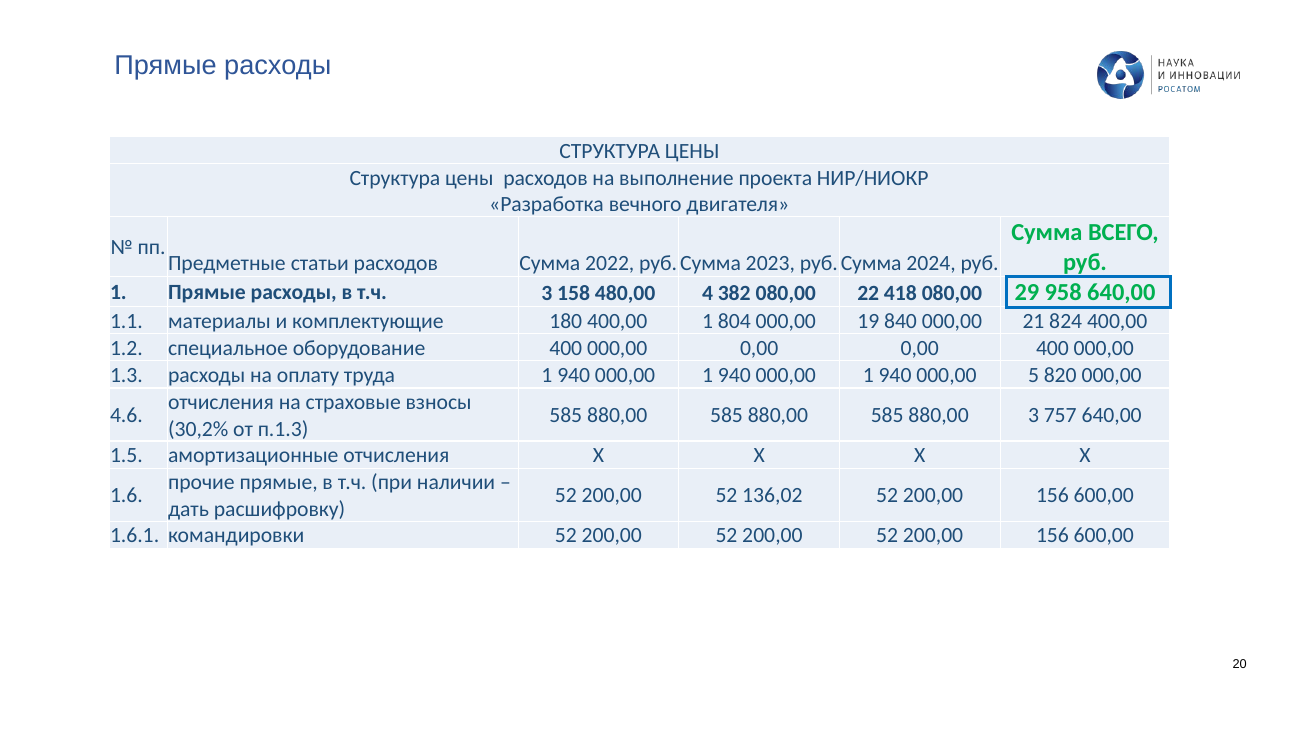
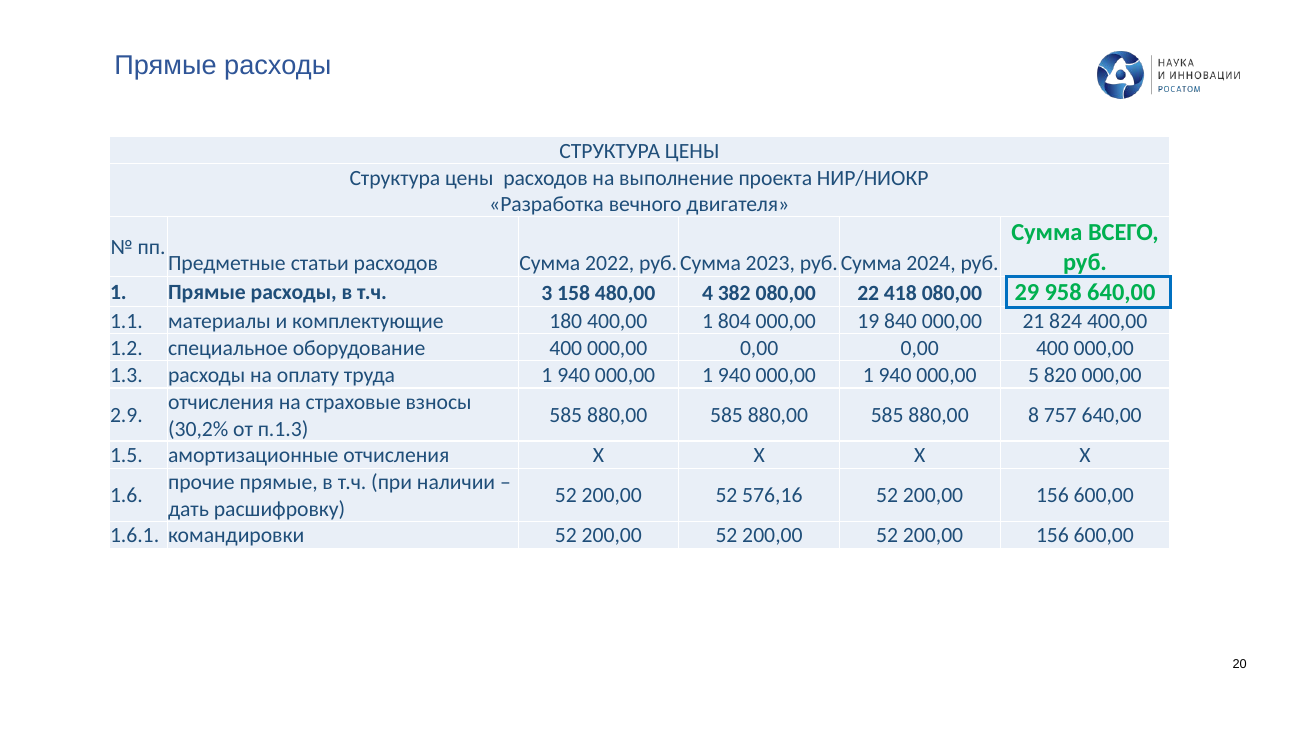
4.6: 4.6 -> 2.9
880,00 3: 3 -> 8
136,02: 136,02 -> 576,16
